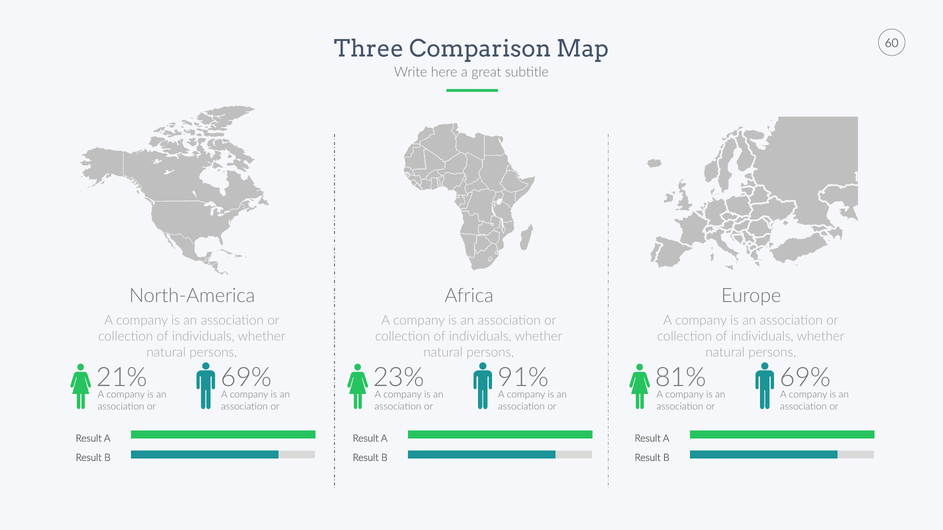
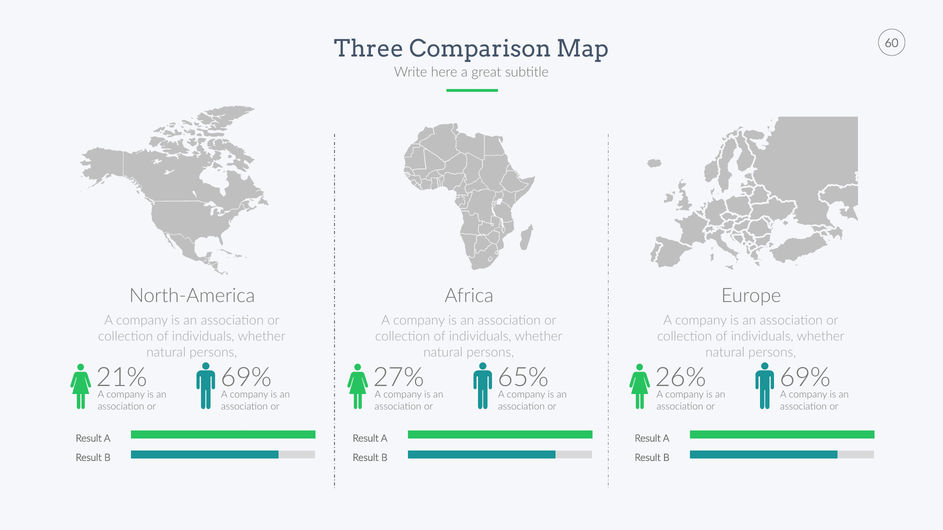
23%: 23% -> 27%
91%: 91% -> 65%
81%: 81% -> 26%
